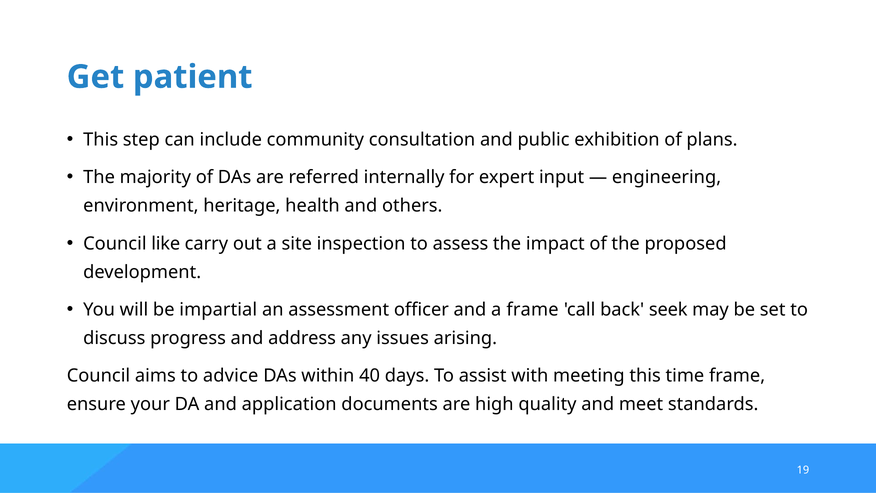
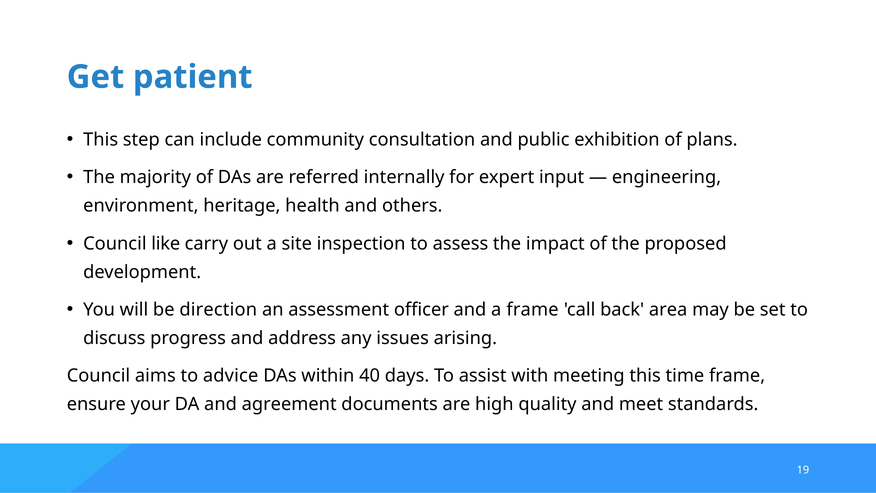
impartial: impartial -> direction
seek: seek -> area
application: application -> agreement
